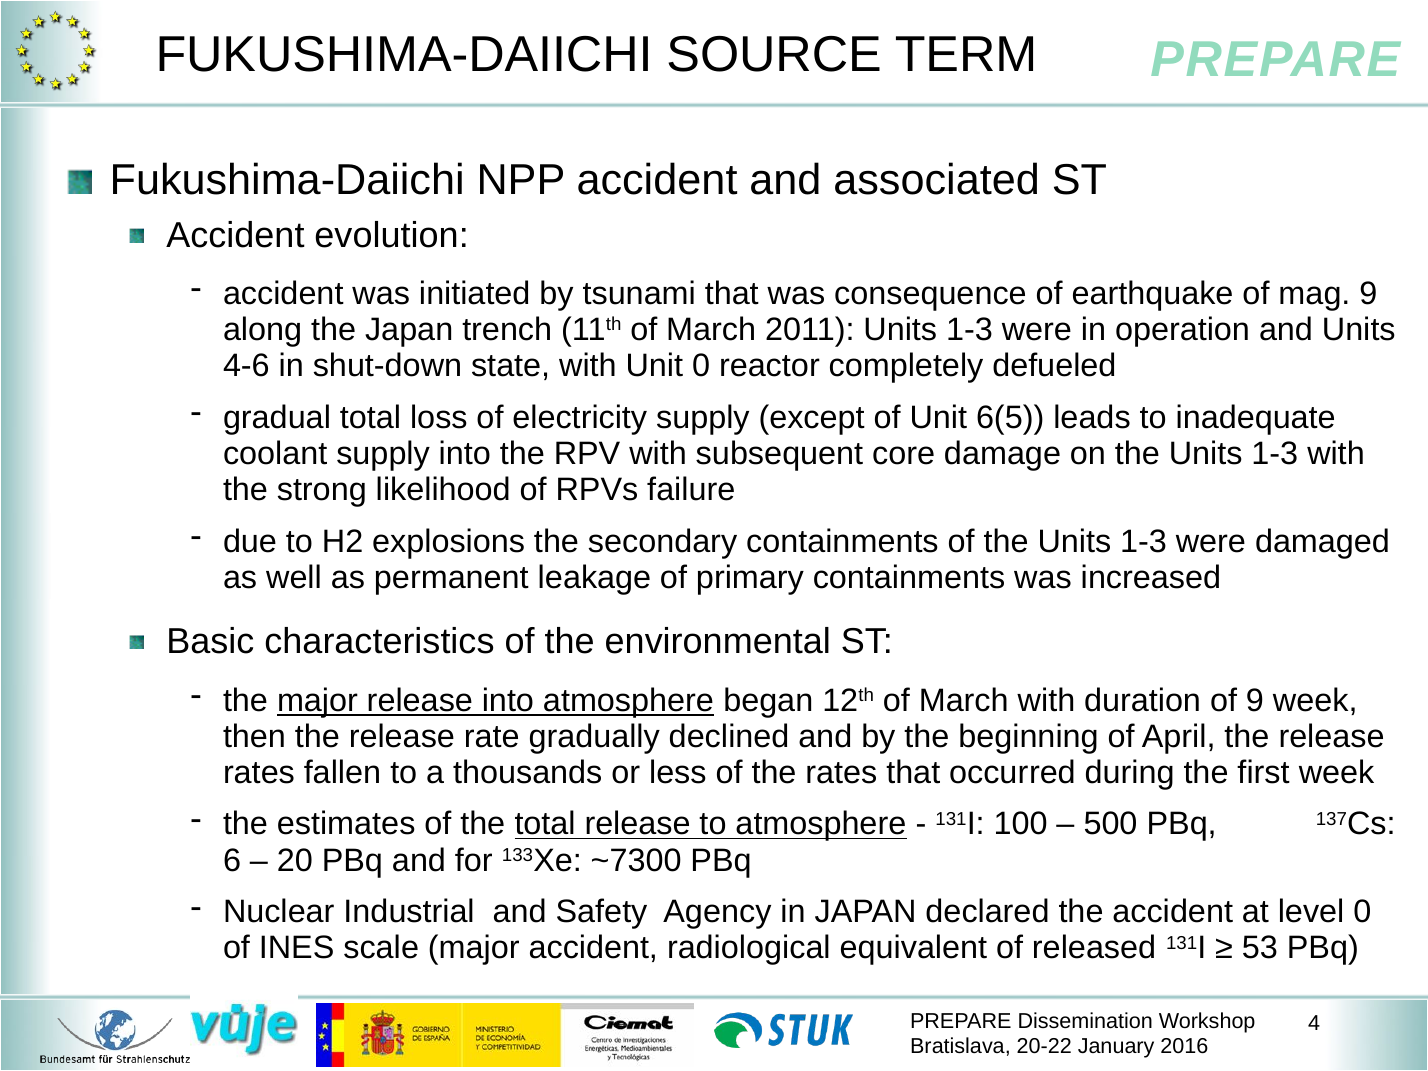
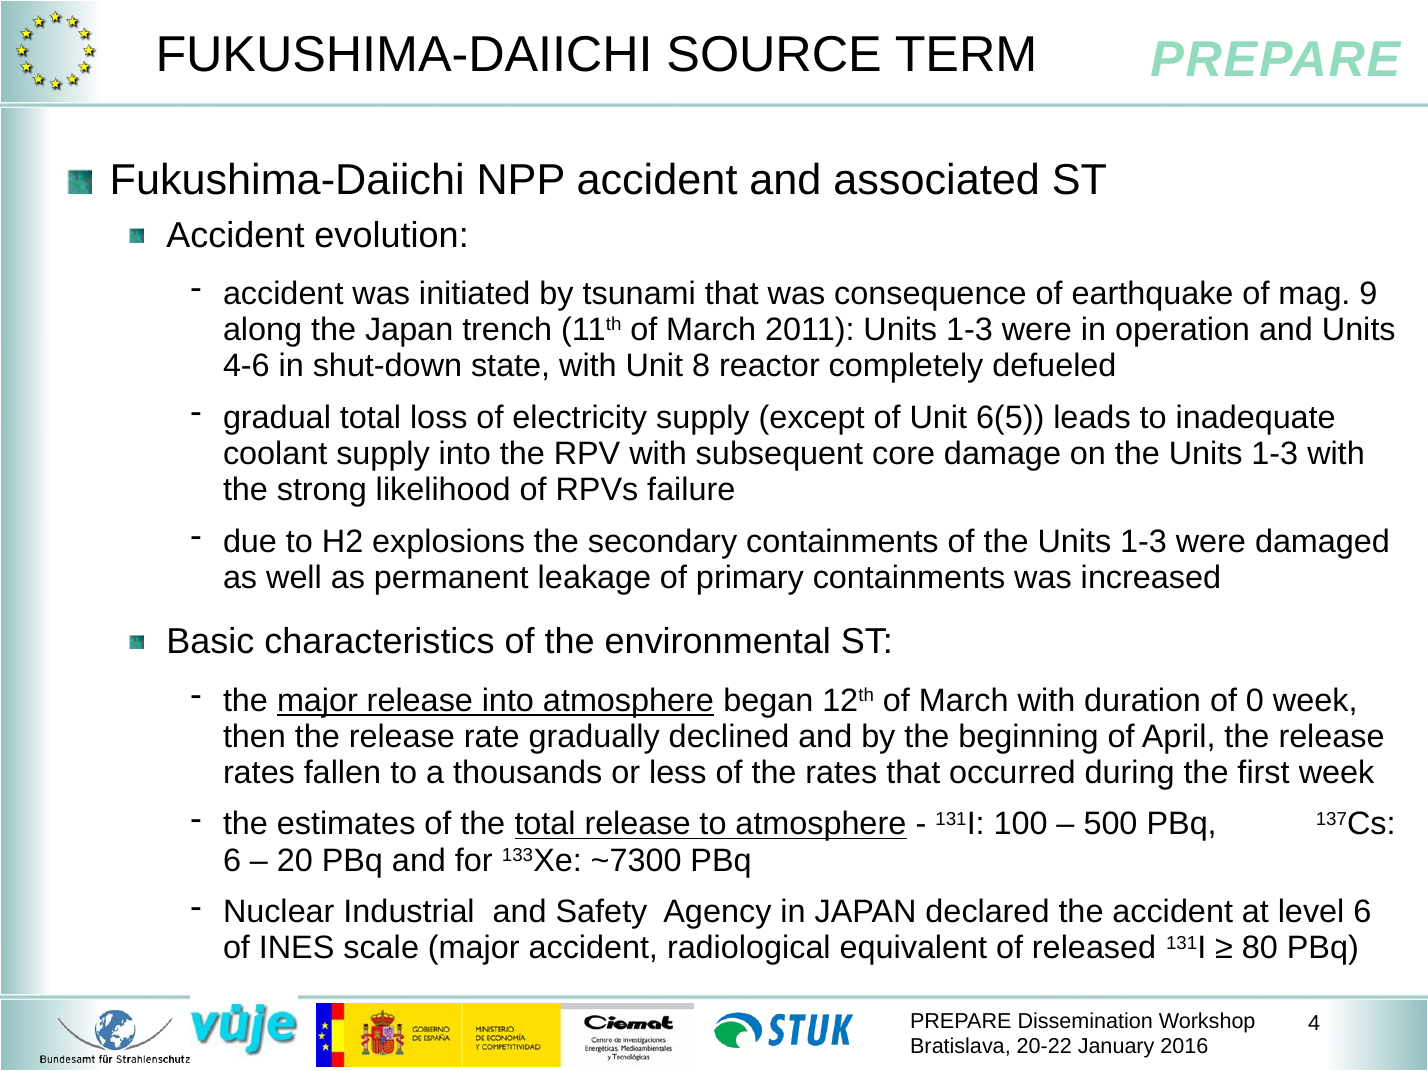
Unit 0: 0 -> 8
of 9: 9 -> 0
level 0: 0 -> 6
53: 53 -> 80
